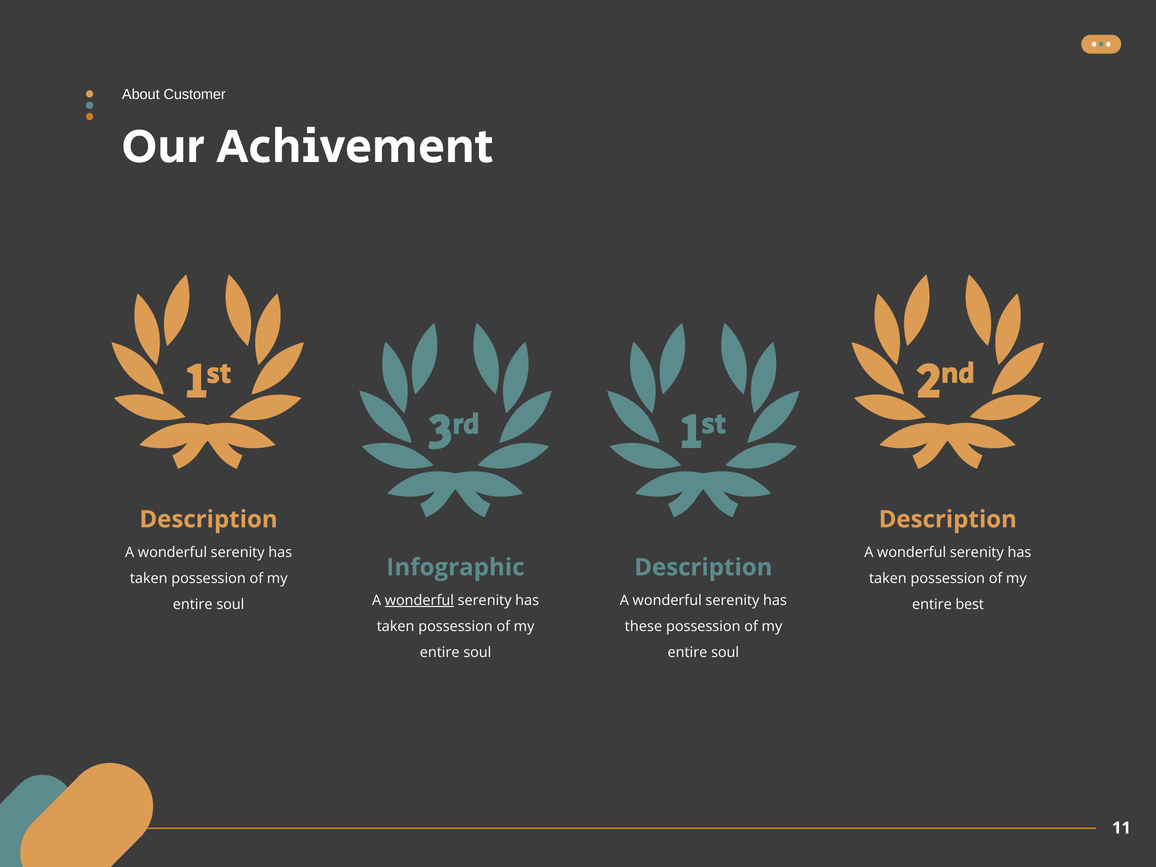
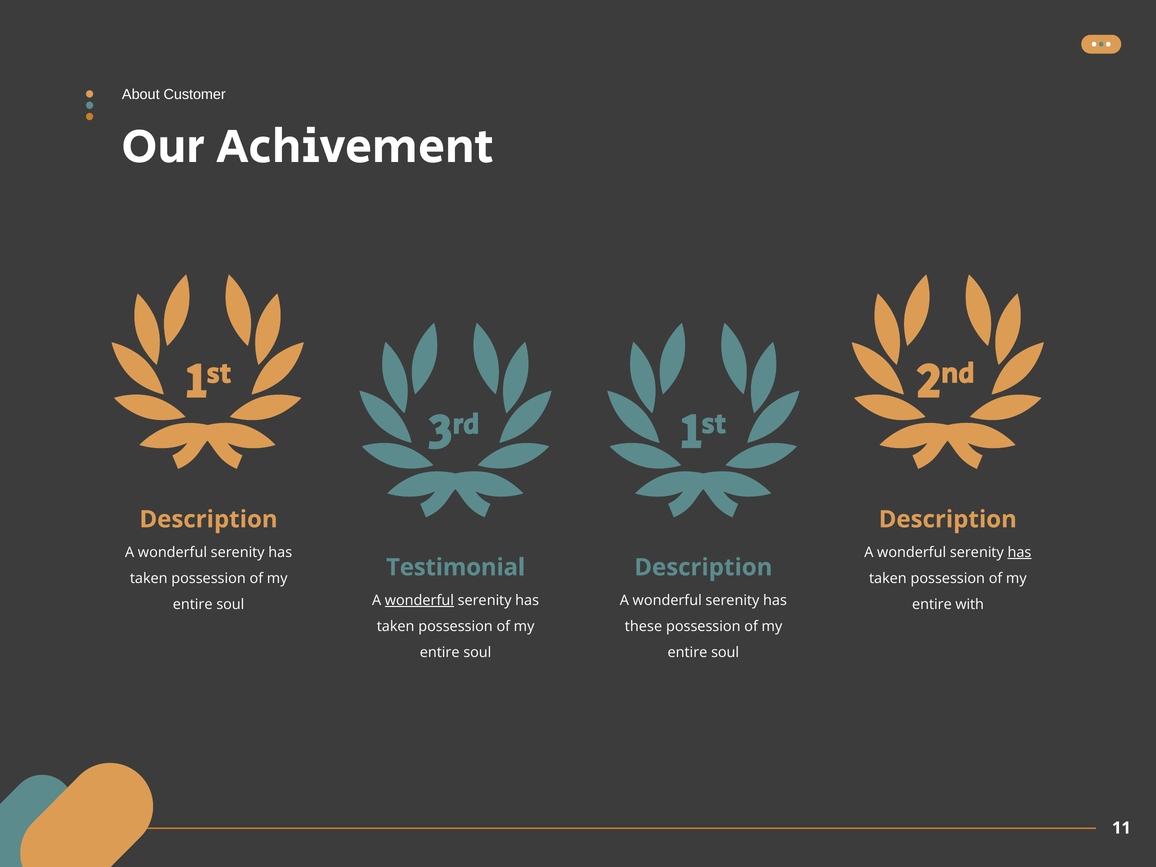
has at (1019, 552) underline: none -> present
Infographic: Infographic -> Testimonial
best: best -> with
